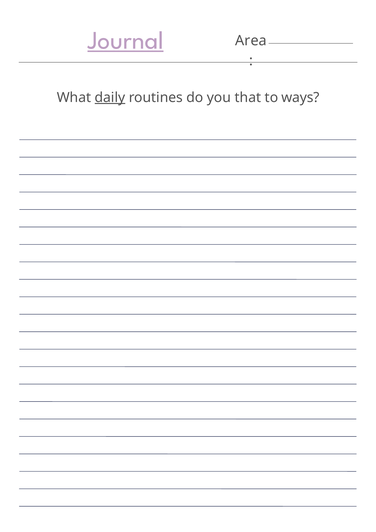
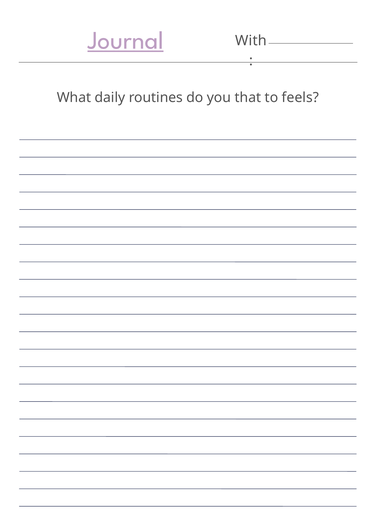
Area: Area -> With
daily underline: present -> none
ways: ways -> feels
